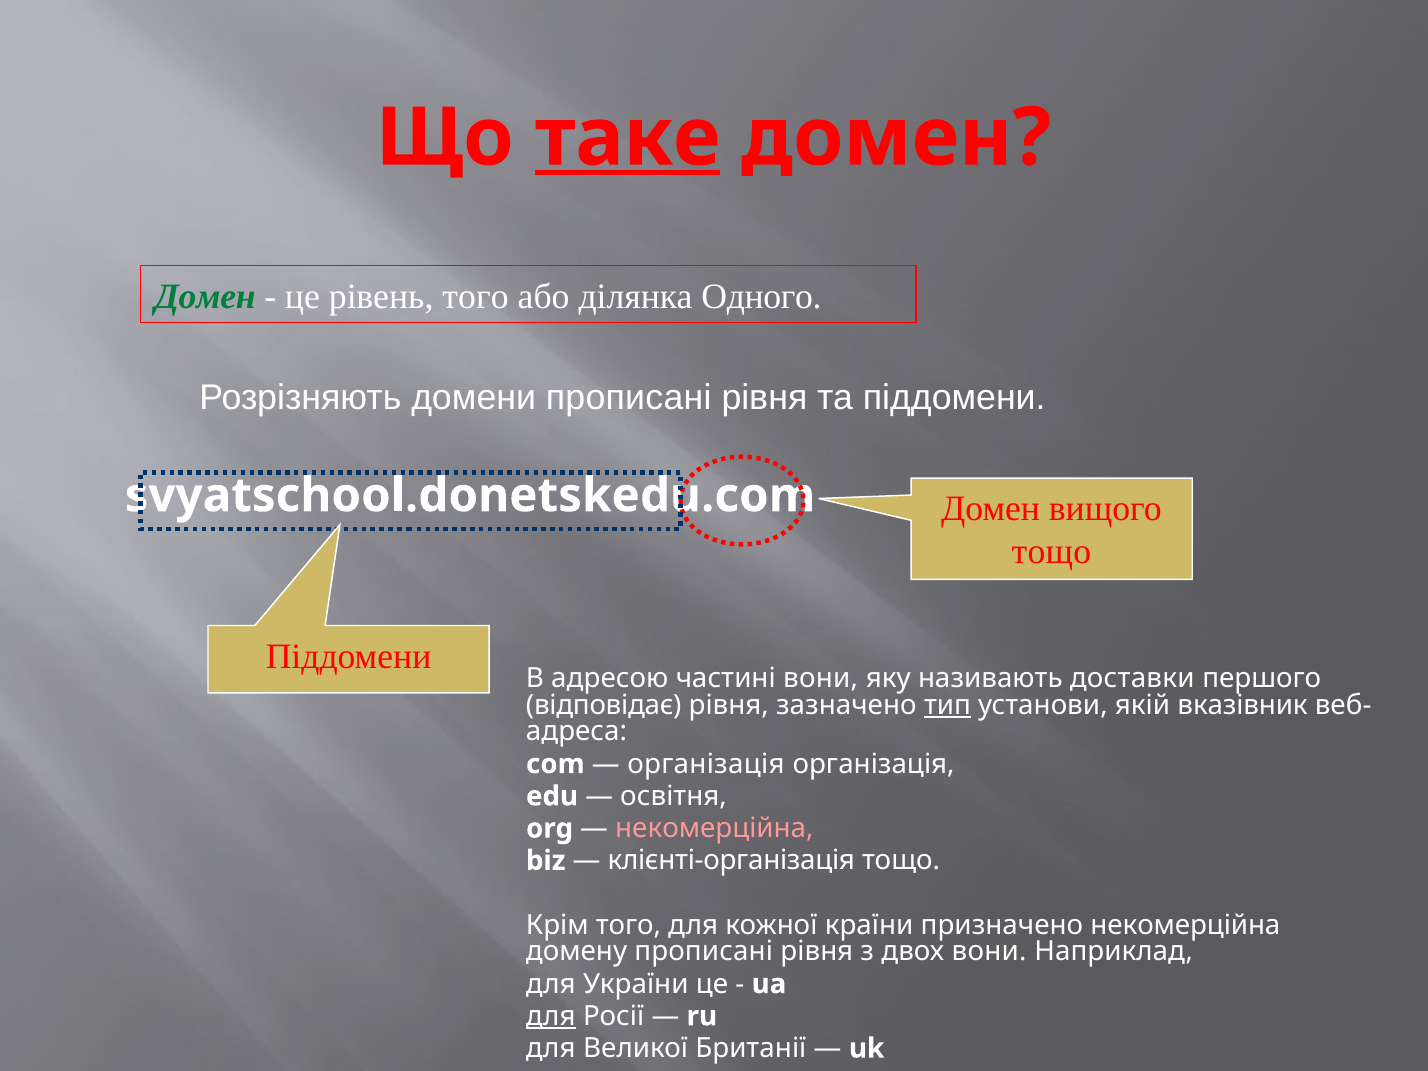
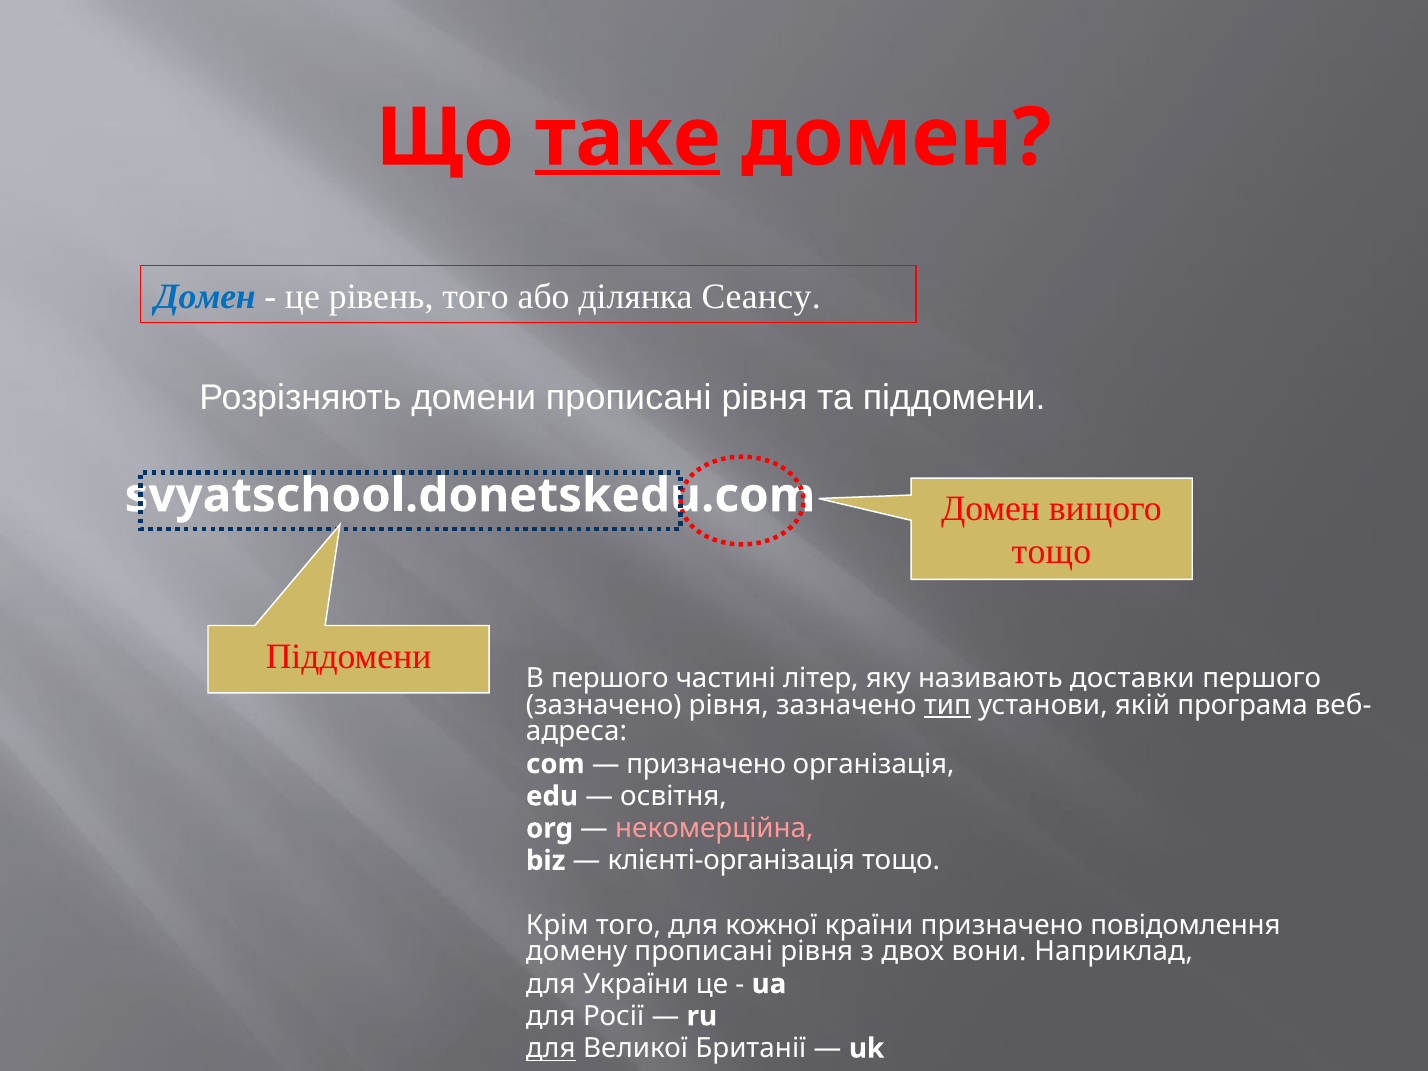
Домен at (205, 296) colour: green -> blue
Одного: Одного -> Сеансу
В адресою: адресою -> першого
частині вони: вони -> літер
відповідає at (604, 705): відповідає -> зазначено
вказівник: вказівник -> програма
організація at (706, 764): організація -> призначено
призначено некомерційна: некомерційна -> повідомлення
для at (551, 1016) underline: present -> none
для at (551, 1048) underline: none -> present
